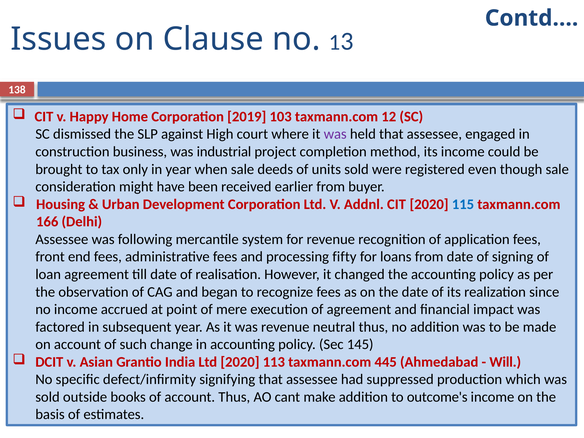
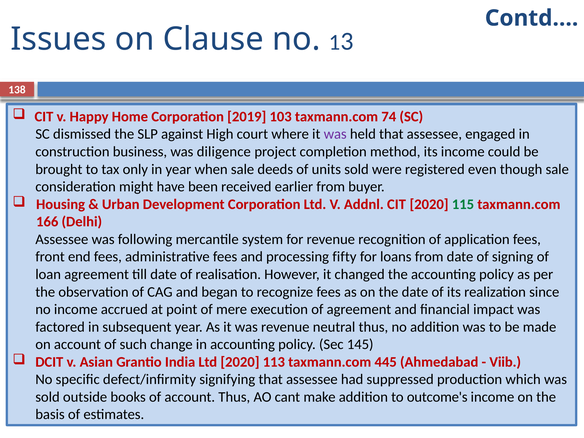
12: 12 -> 74
industrial: industrial -> diligence
115 colour: blue -> green
Will: Will -> Viib
